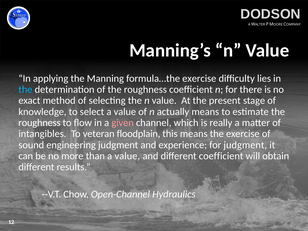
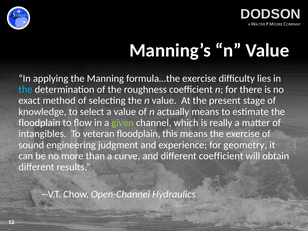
roughness at (39, 123): roughness -> floodplain
given colour: pink -> light green
for judgment: judgment -> geometry
than a value: value -> curve
